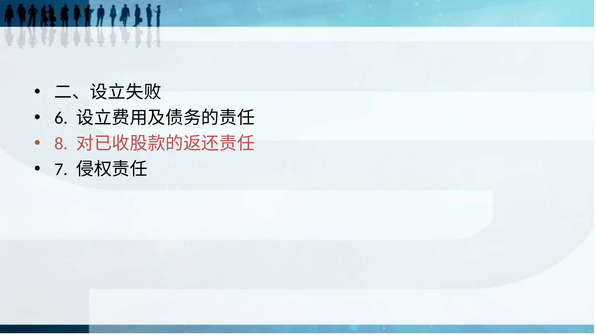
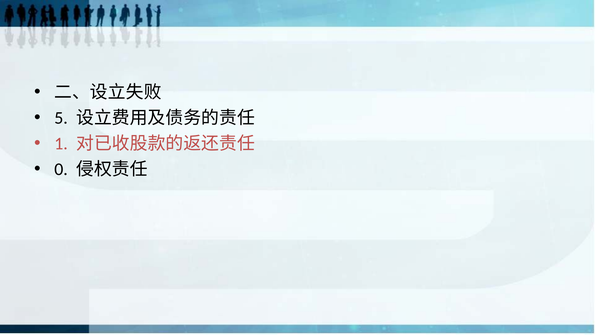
6: 6 -> 5
8: 8 -> 1
7: 7 -> 0
